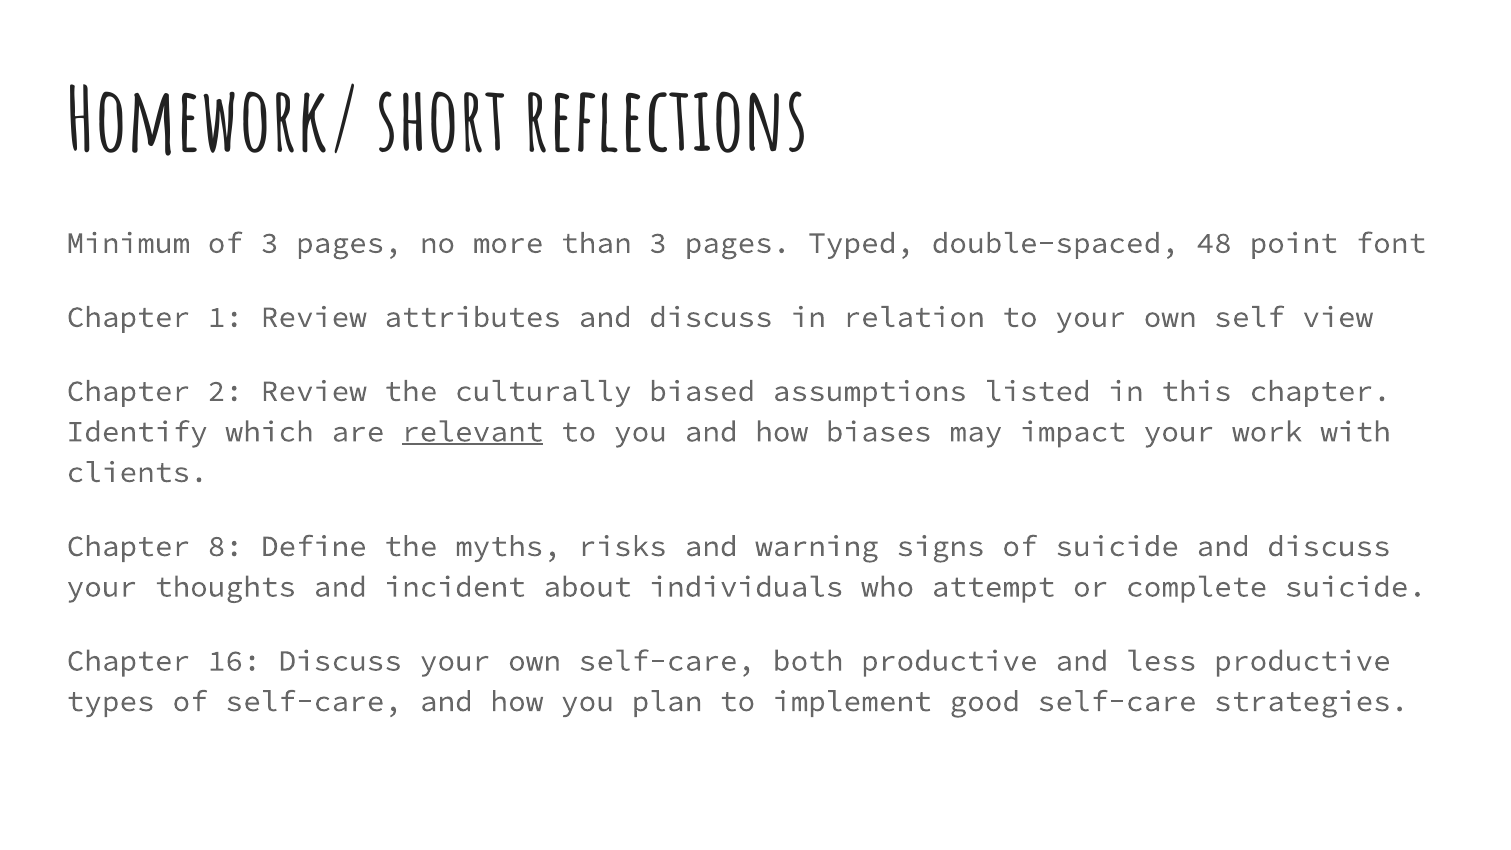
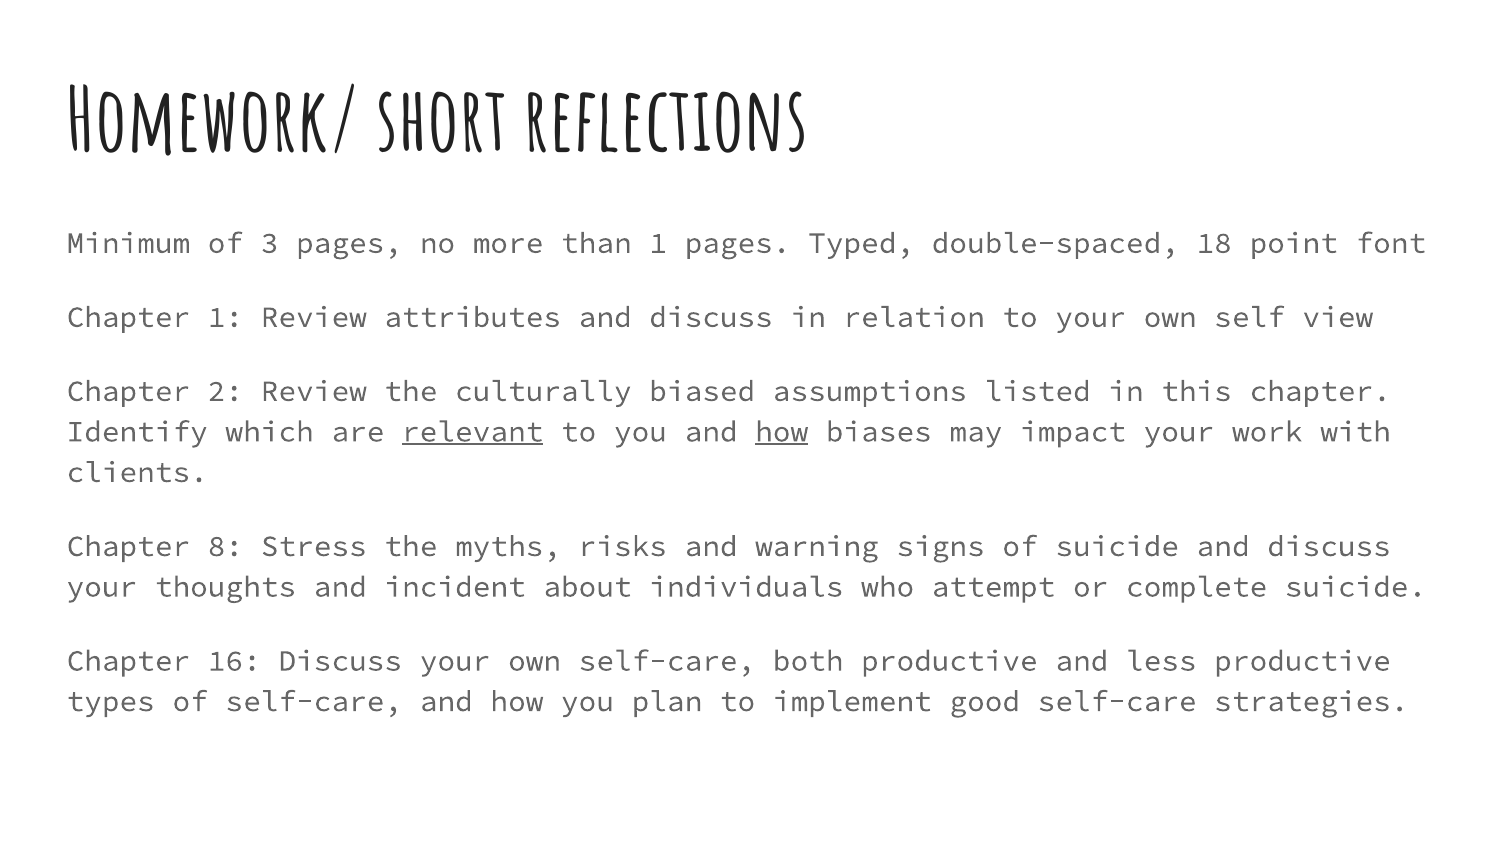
than 3: 3 -> 1
48: 48 -> 18
how at (782, 432) underline: none -> present
Define: Define -> Stress
